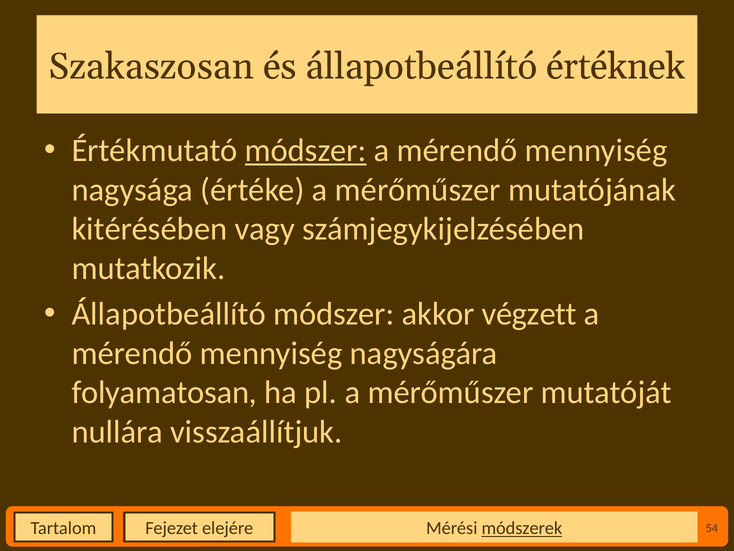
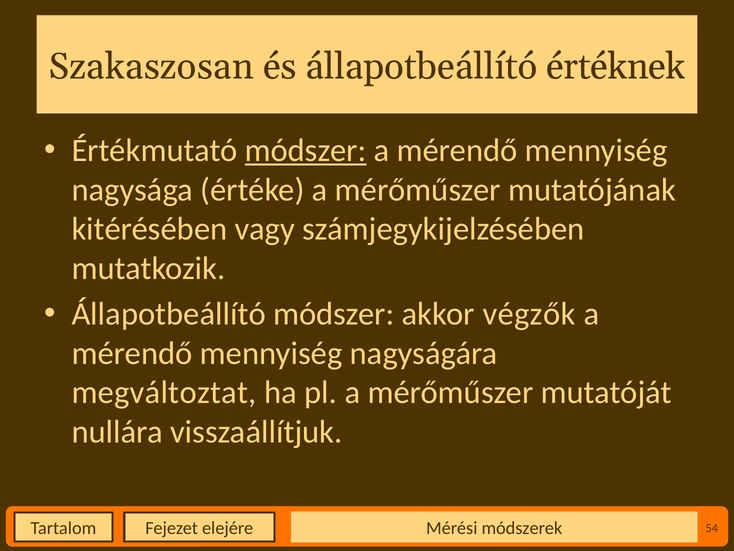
végzett: végzett -> végzők
folyamatosan: folyamatosan -> megváltoztat
módszerek underline: present -> none
